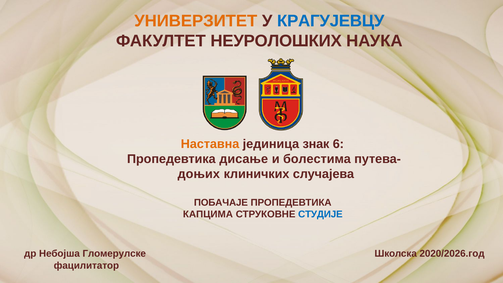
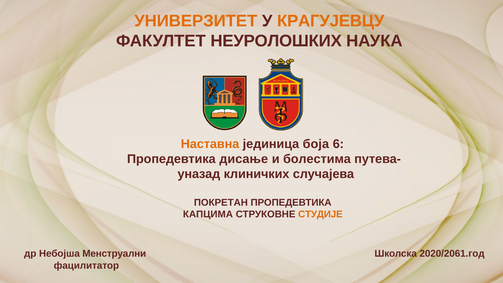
КРАГУЈЕВЦУ colour: blue -> orange
знак: знак -> боја
доњих: доњих -> уназад
ПОБАЧАЈЕ: ПОБАЧАЈЕ -> ПОКРЕТАН
СТУДИЈЕ colour: blue -> orange
Гломерулске: Гломерулске -> Менструални
2020/2026.год: 2020/2026.год -> 2020/2061.год
